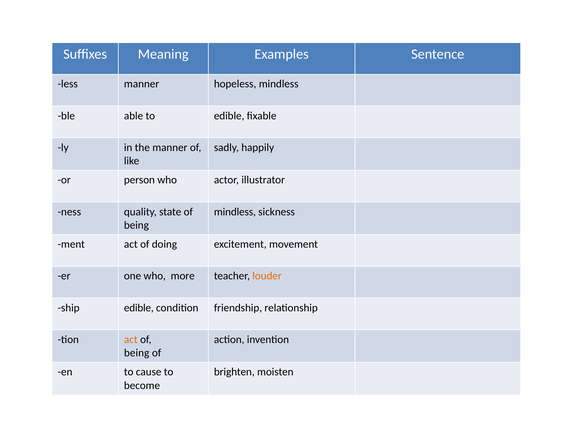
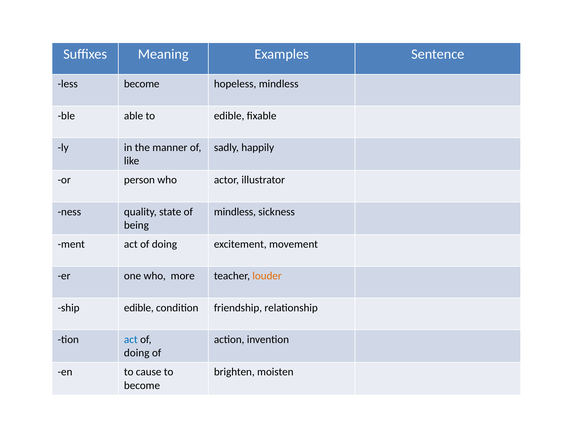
less manner: manner -> become
act at (131, 339) colour: orange -> blue
being at (137, 353): being -> doing
